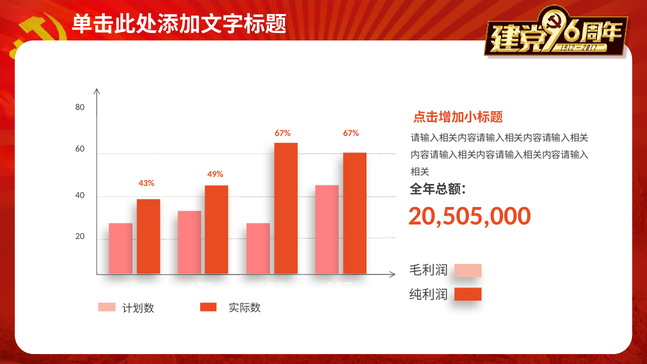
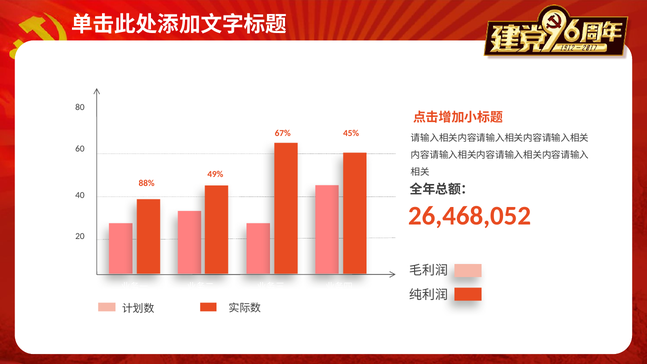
67% 67%: 67% -> 45%
43%: 43% -> 88%
20,505,000: 20,505,000 -> 26,468,052
